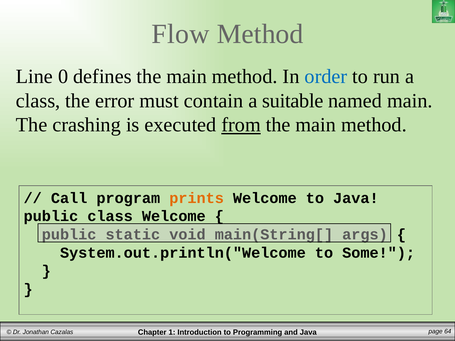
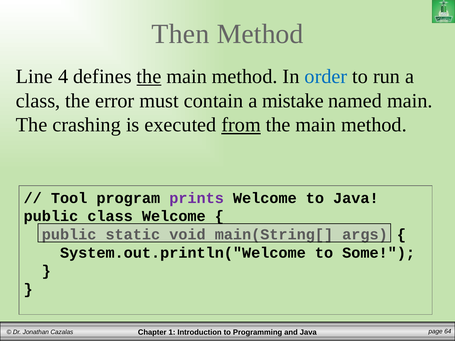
Flow: Flow -> Then
0: 0 -> 4
the at (149, 77) underline: none -> present
suitable: suitable -> mistake
Call: Call -> Tool
prints colour: orange -> purple
